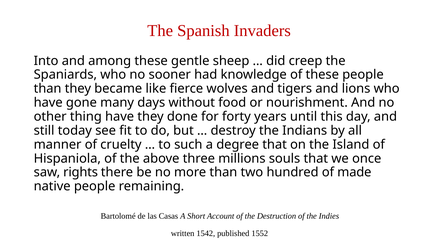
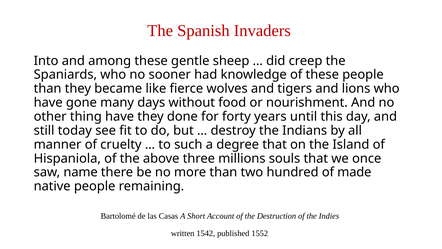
rights: rights -> name
